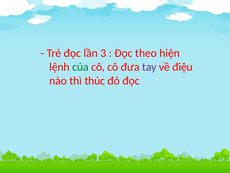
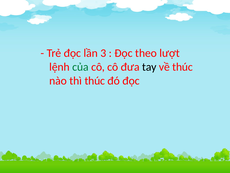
hiện: hiện -> lượt
tay colour: purple -> black
về điệu: điệu -> thúc
